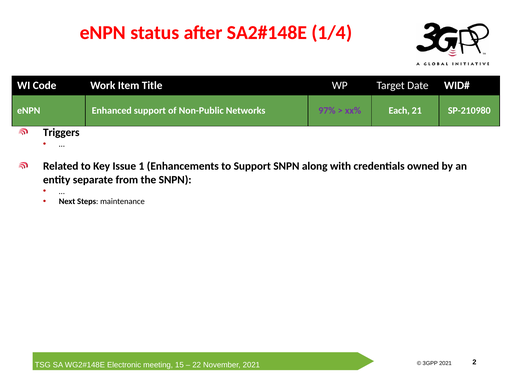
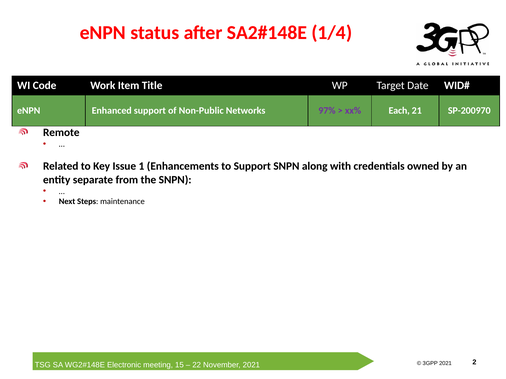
SP-210980: SP-210980 -> SP-200970
Triggers: Triggers -> Remote
